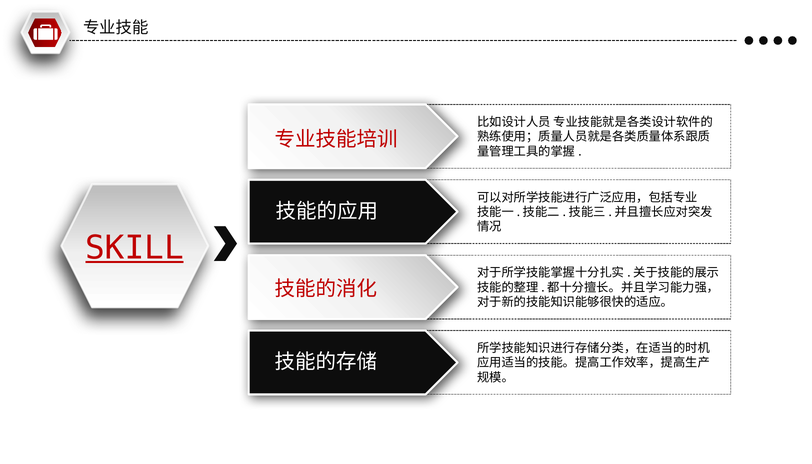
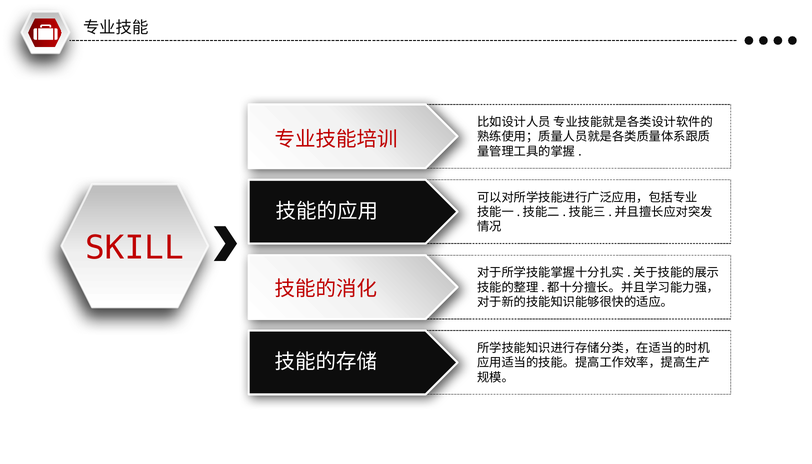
SKILL underline: present -> none
